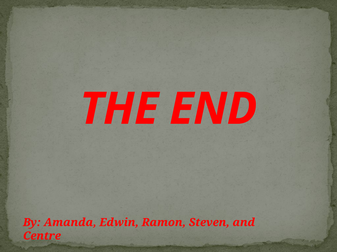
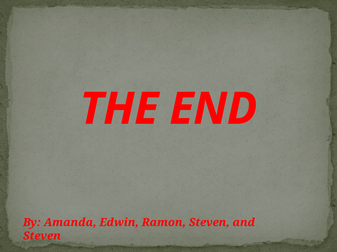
Centre at (42, 237): Centre -> Steven
